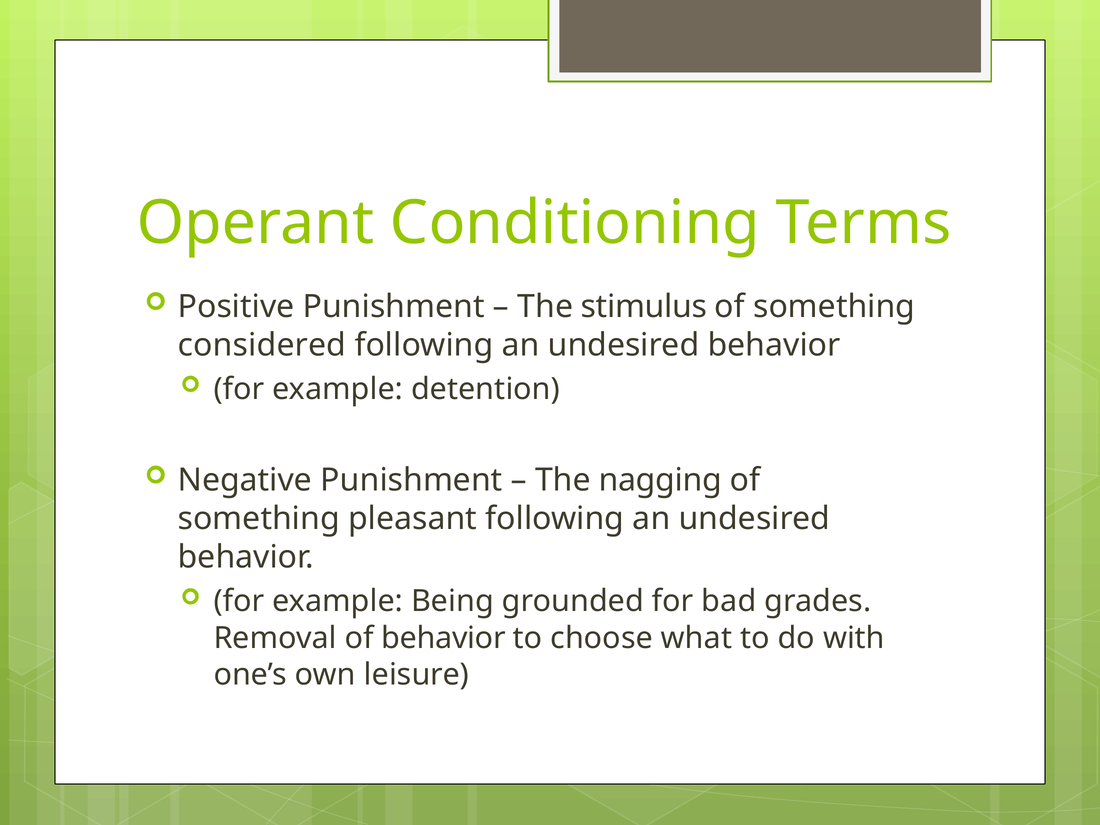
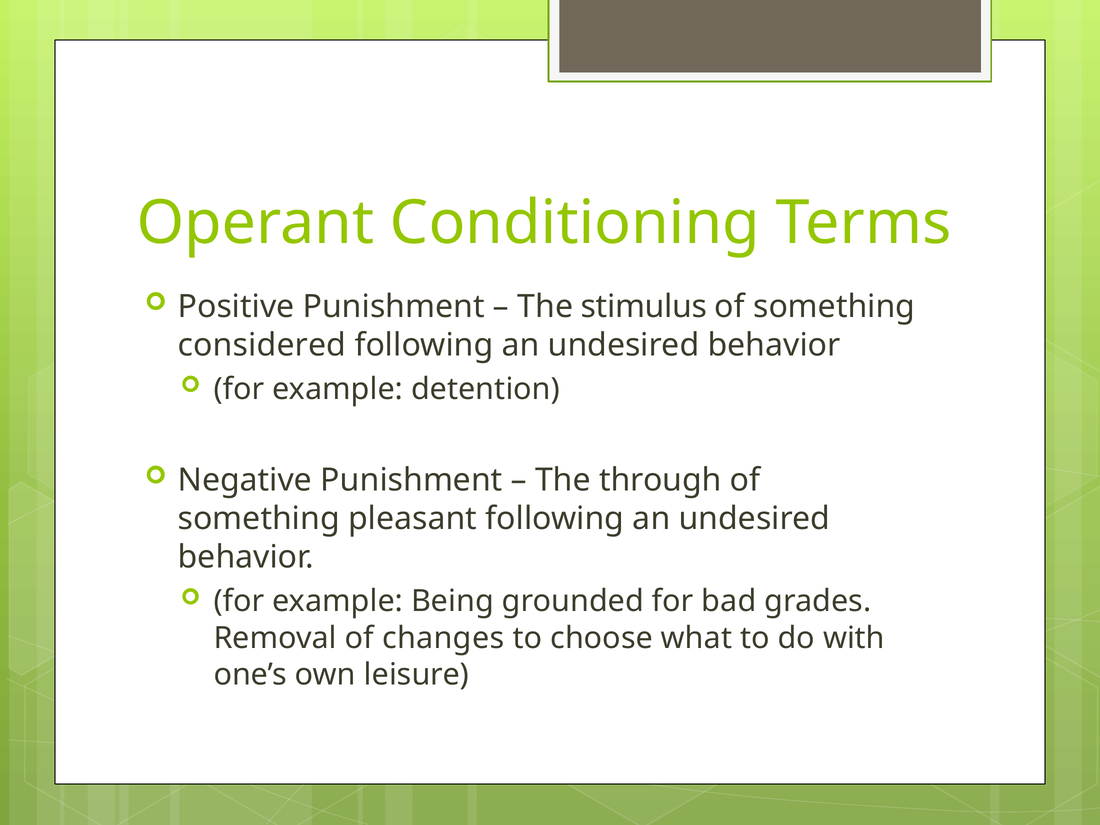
nagging: nagging -> through
of behavior: behavior -> changes
